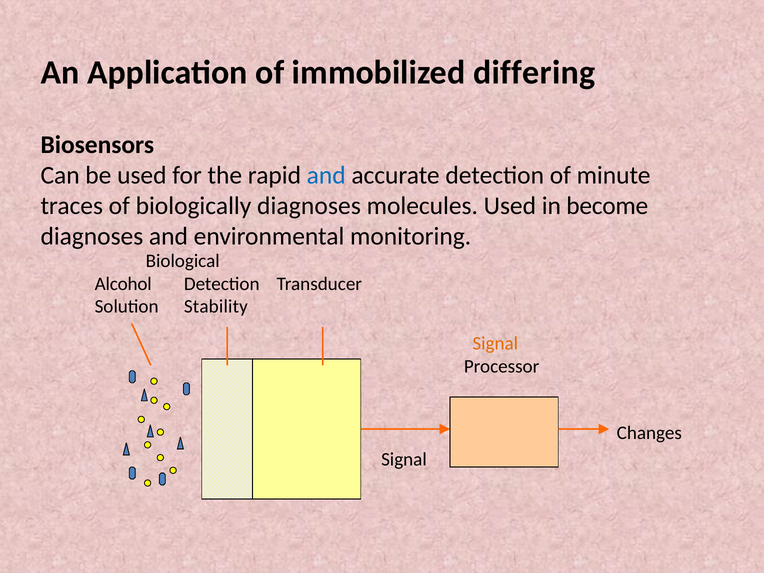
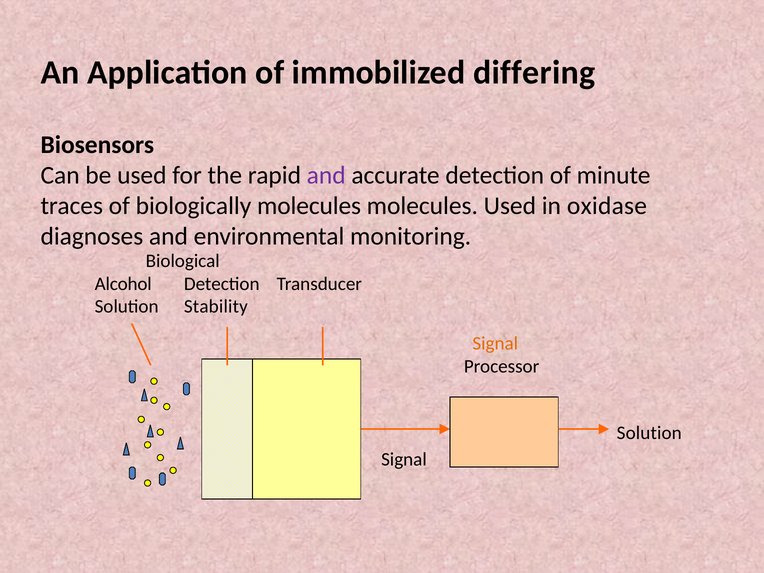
and at (326, 175) colour: blue -> purple
biologically diagnoses: diagnoses -> molecules
become: become -> oxidase
Changes at (649, 433): Changes -> Solution
